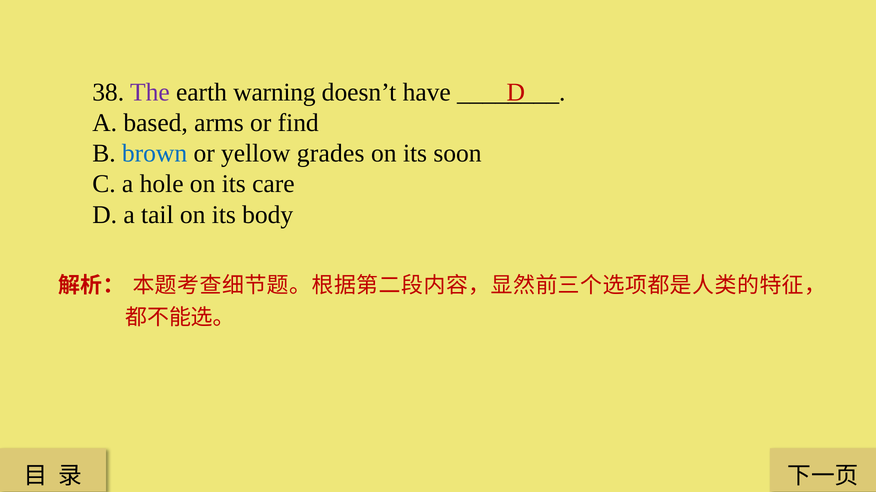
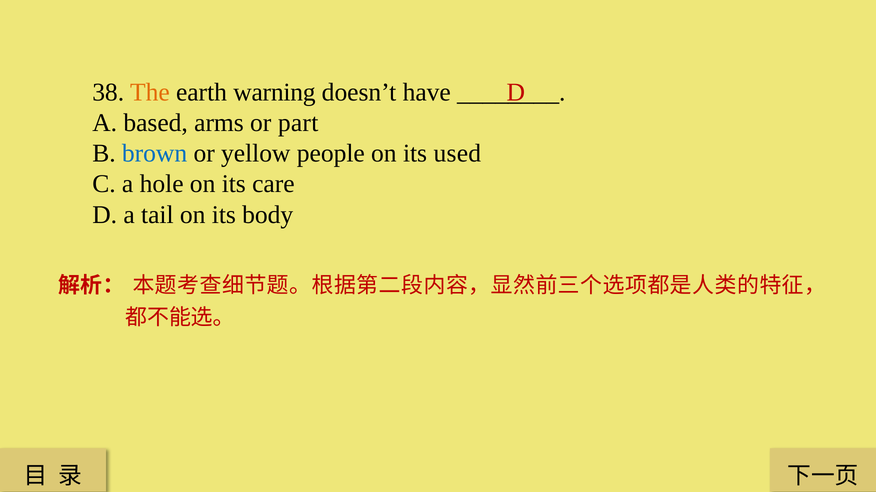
The colour: purple -> orange
find: find -> part
grades: grades -> people
soon: soon -> used
